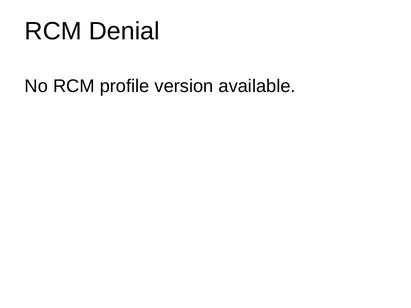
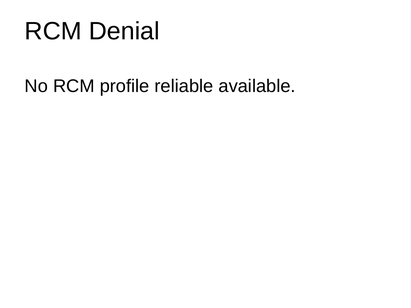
version: version -> reliable
